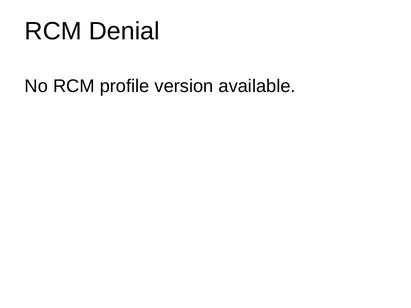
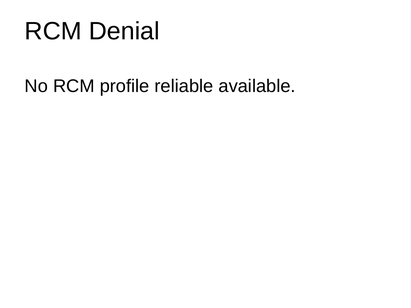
version: version -> reliable
